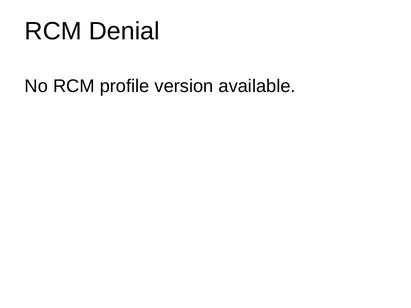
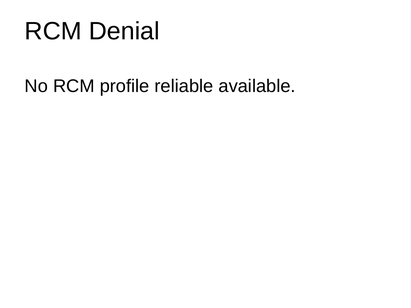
version: version -> reliable
